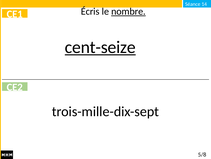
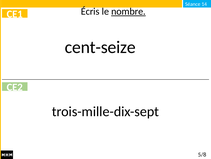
cent-seize underline: present -> none
